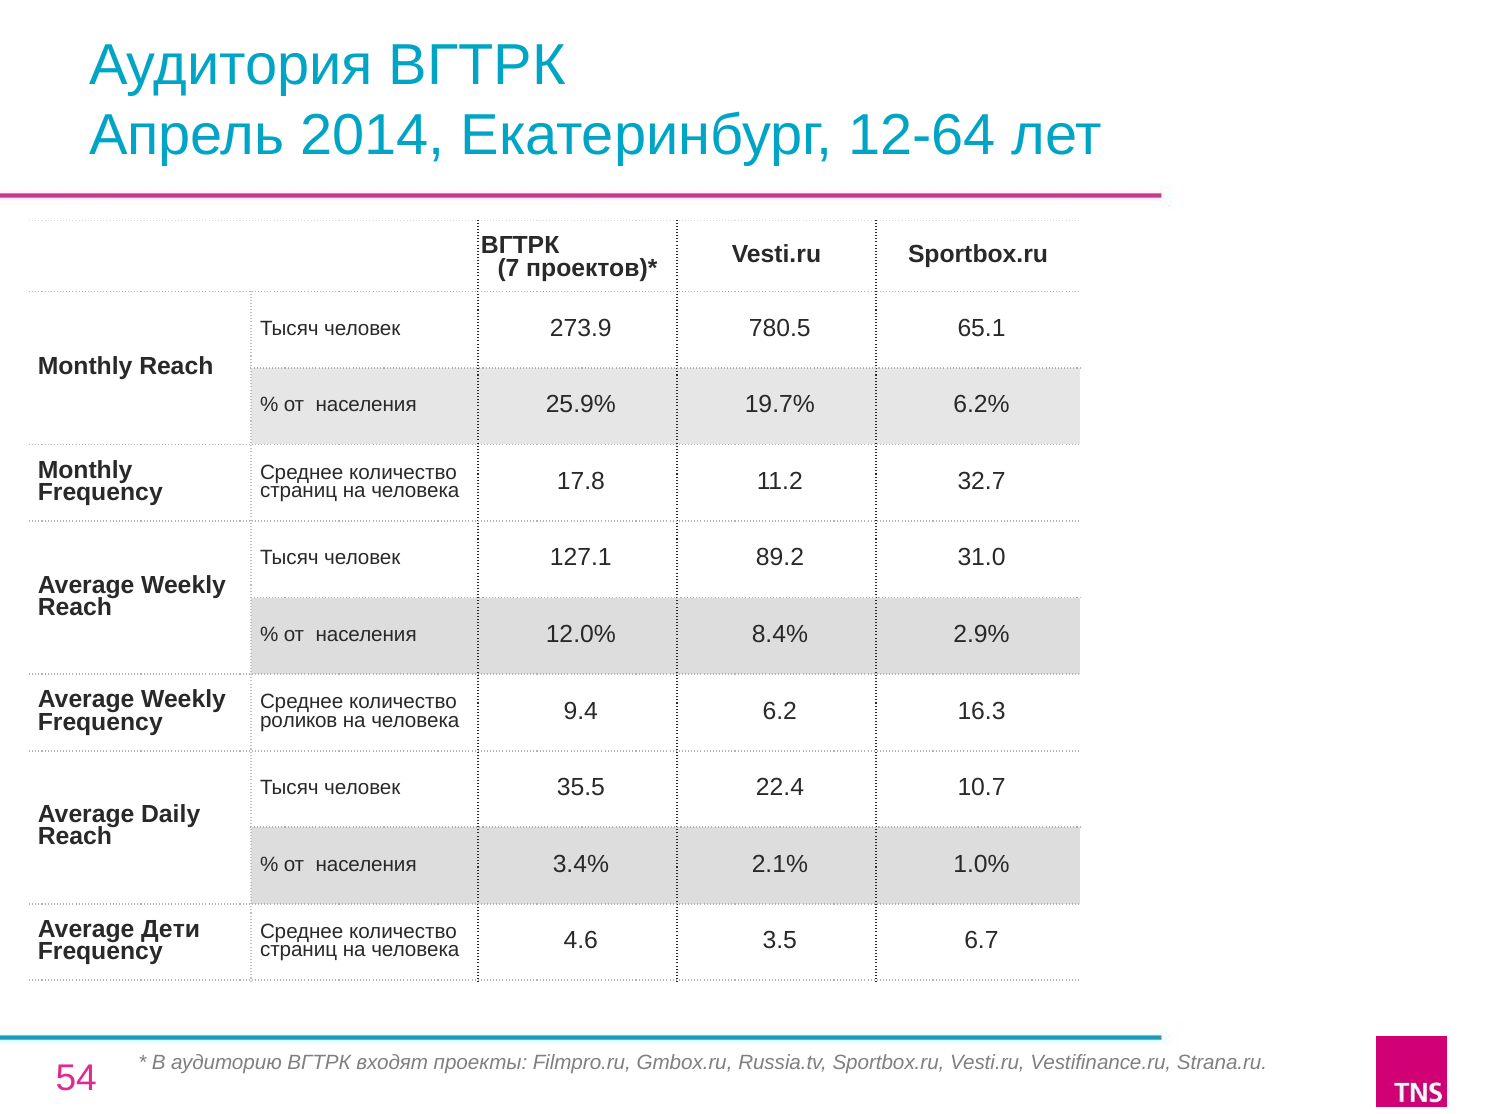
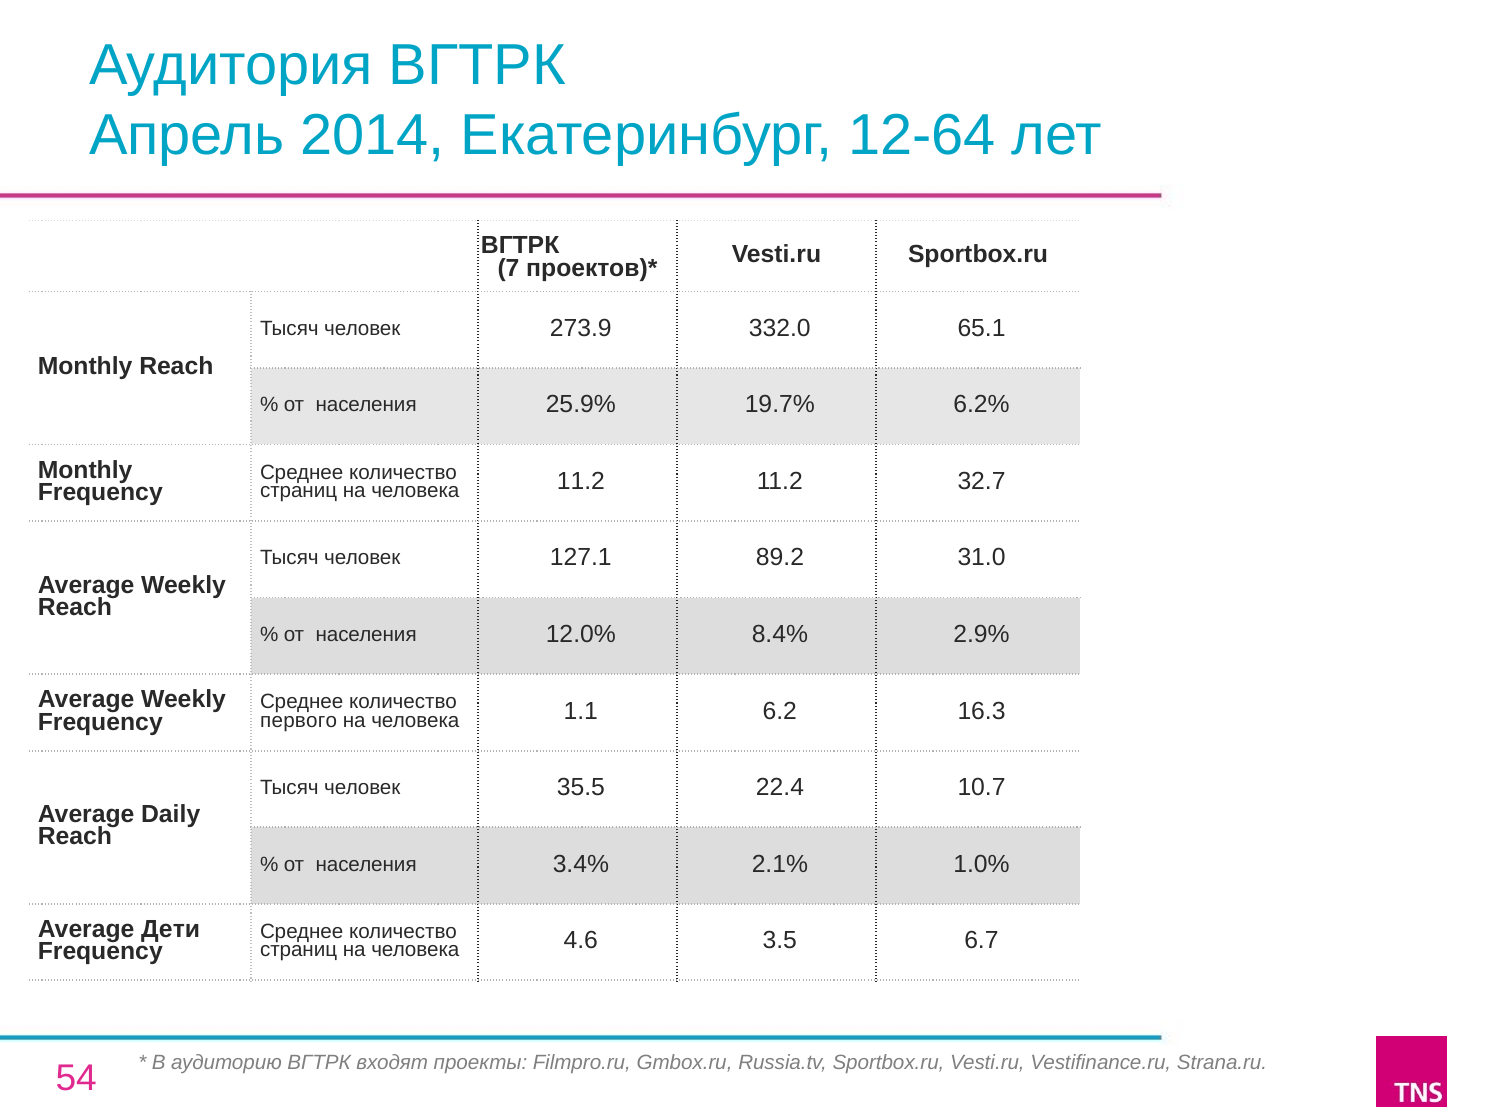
780.5: 780.5 -> 332.0
человека 17.8: 17.8 -> 11.2
роликов: роликов -> первого
9.4: 9.4 -> 1.1
